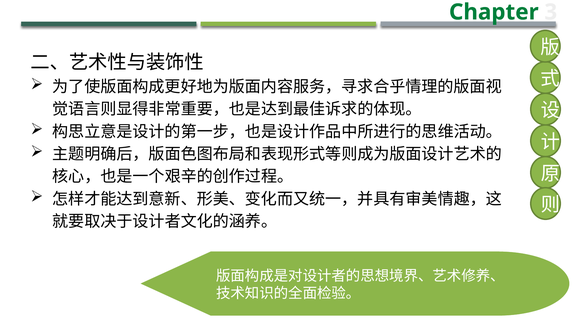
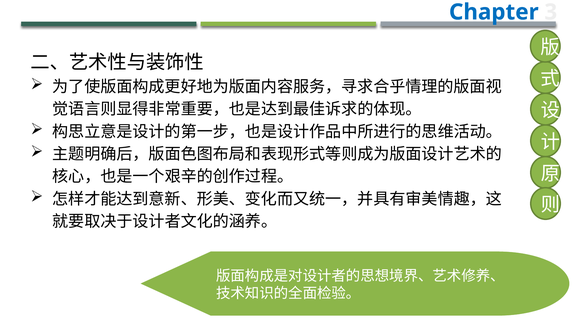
Chapter colour: green -> blue
